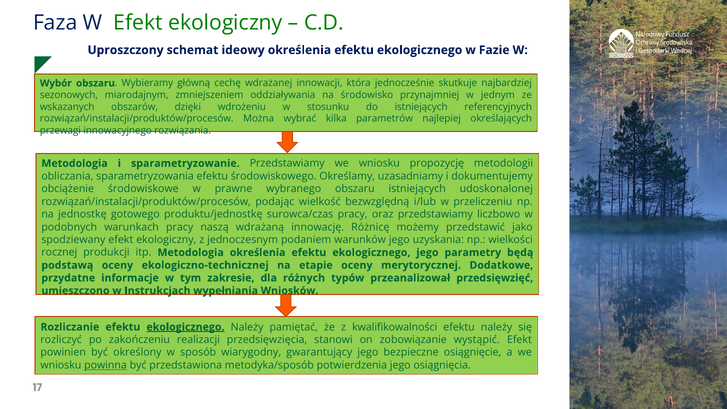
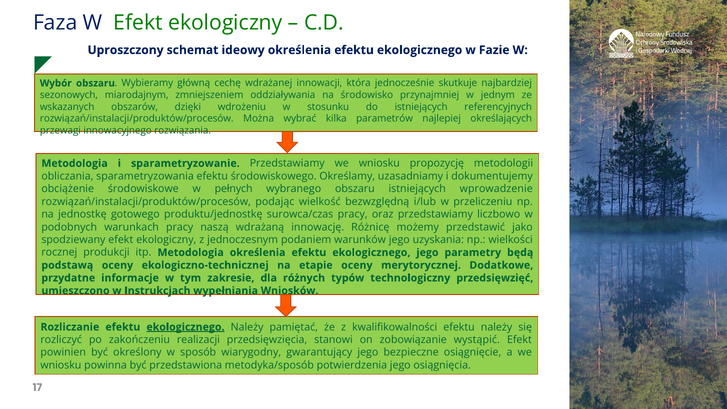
prawne: prawne -> pełnych
udoskonalonej: udoskonalonej -> wprowadzenie
przeanalizował: przeanalizował -> technologiczny
powinna underline: present -> none
